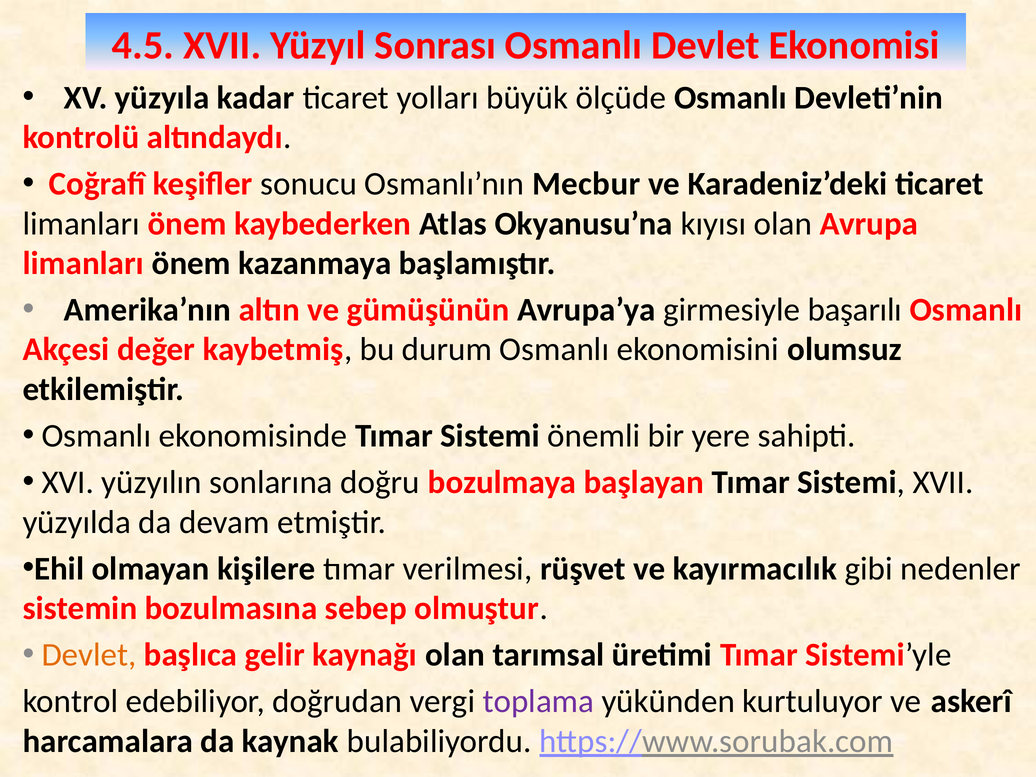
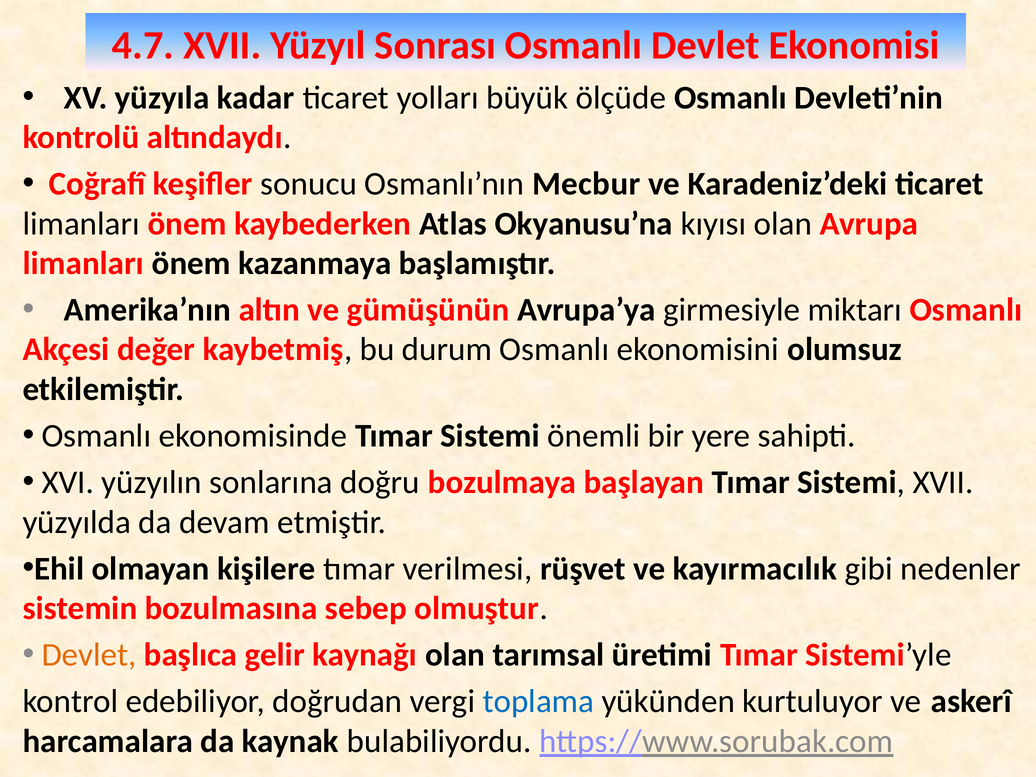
4.5: 4.5 -> 4.7
başarılı: başarılı -> miktarı
toplama colour: purple -> blue
